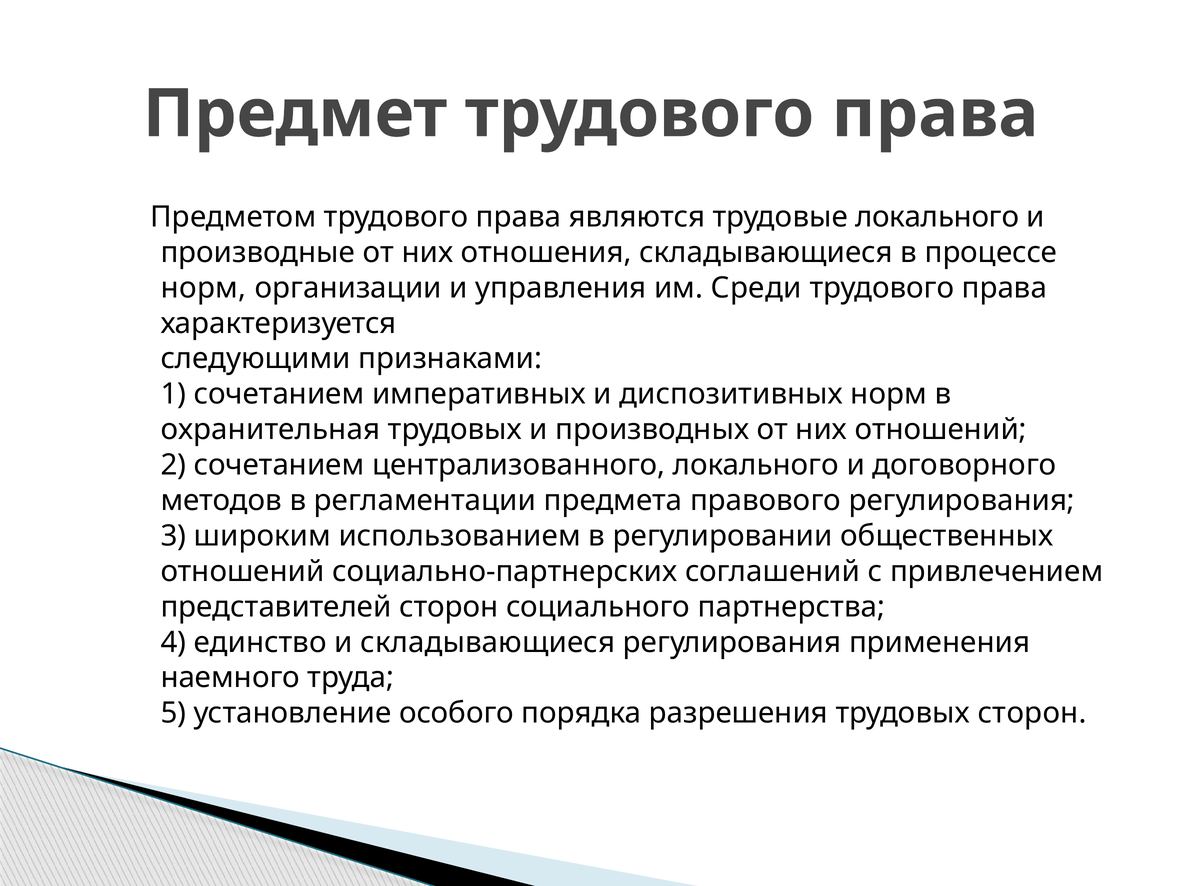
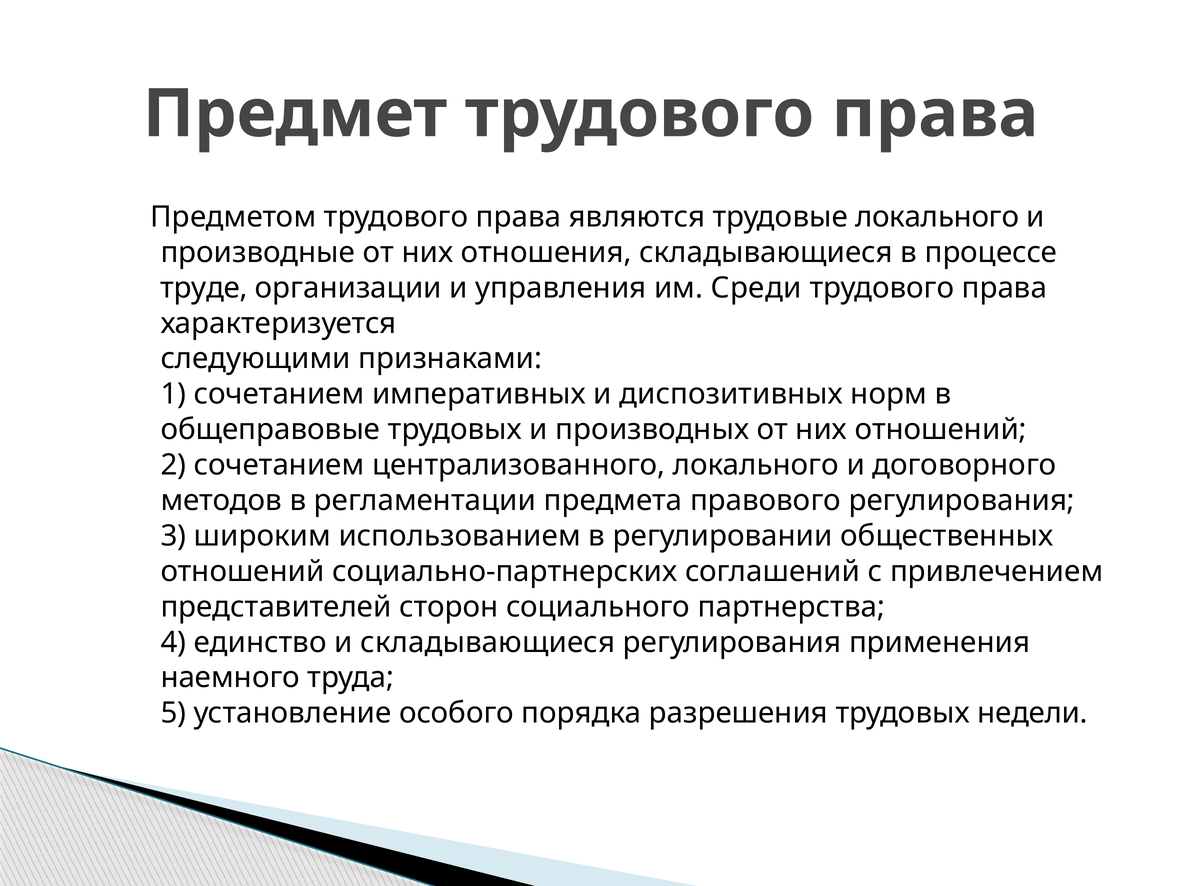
норм at (204, 288): норм -> труде
охранительная: охранительная -> общеправовые
трудовых сторон: сторон -> недели
